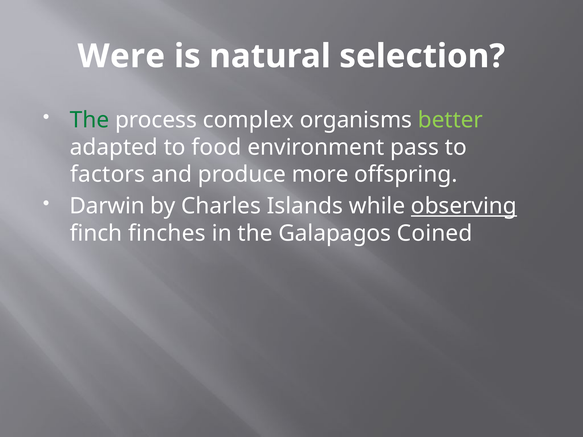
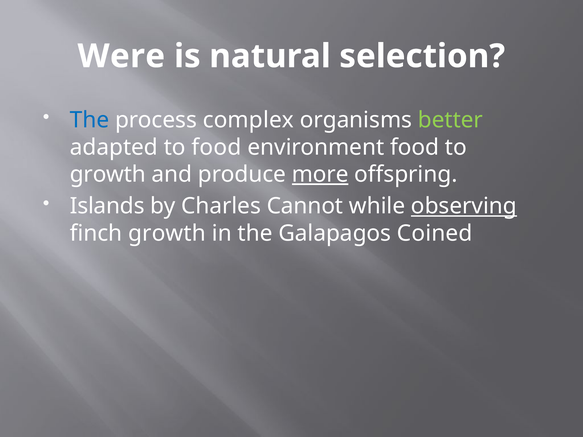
The at (90, 120) colour: green -> blue
environment pass: pass -> food
factors at (108, 175): factors -> growth
more underline: none -> present
Darwin: Darwin -> Islands
Islands: Islands -> Cannot
finch finches: finches -> growth
